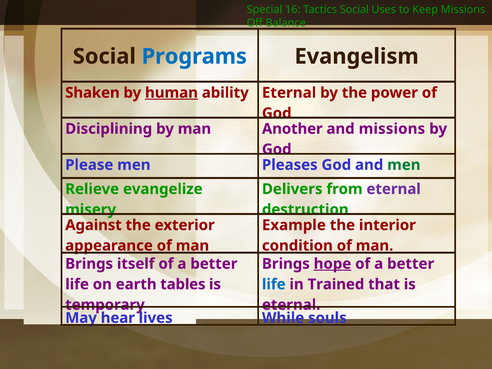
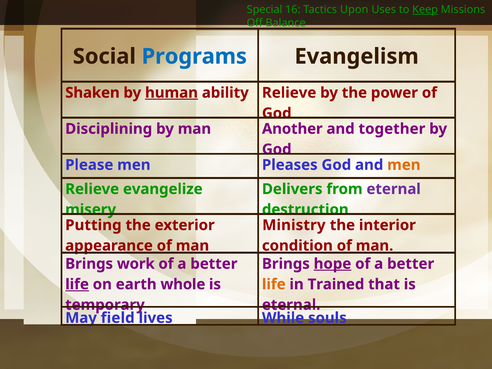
Tactics Social: Social -> Upon
Keep underline: none -> present
ability Eternal: Eternal -> Relieve
and missions: missions -> together
men at (404, 165) colour: green -> orange
Against: Against -> Putting
Example: Example -> Ministry
itself: itself -> work
life at (77, 284) underline: none -> present
tables: tables -> whole
life at (274, 284) colour: blue -> orange
hear: hear -> field
